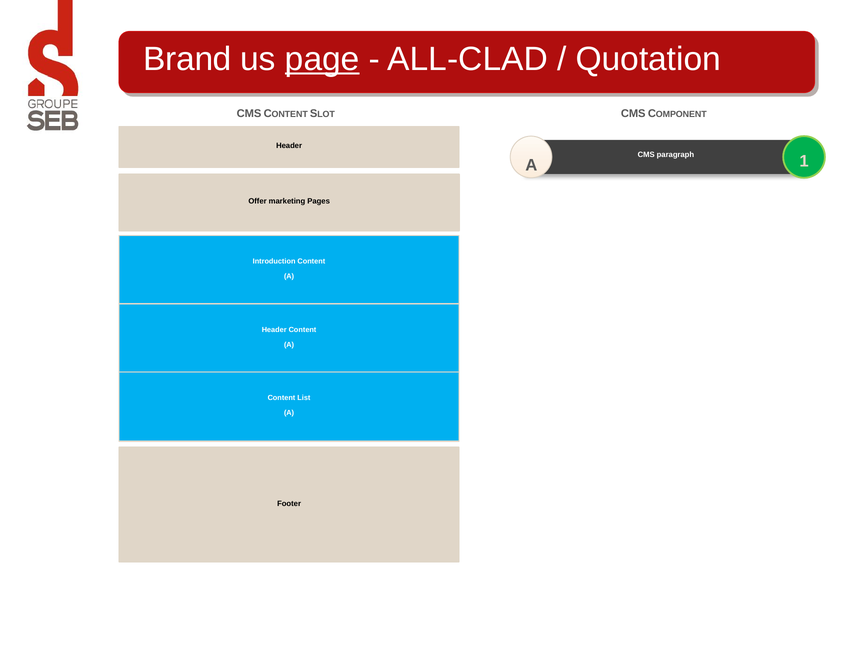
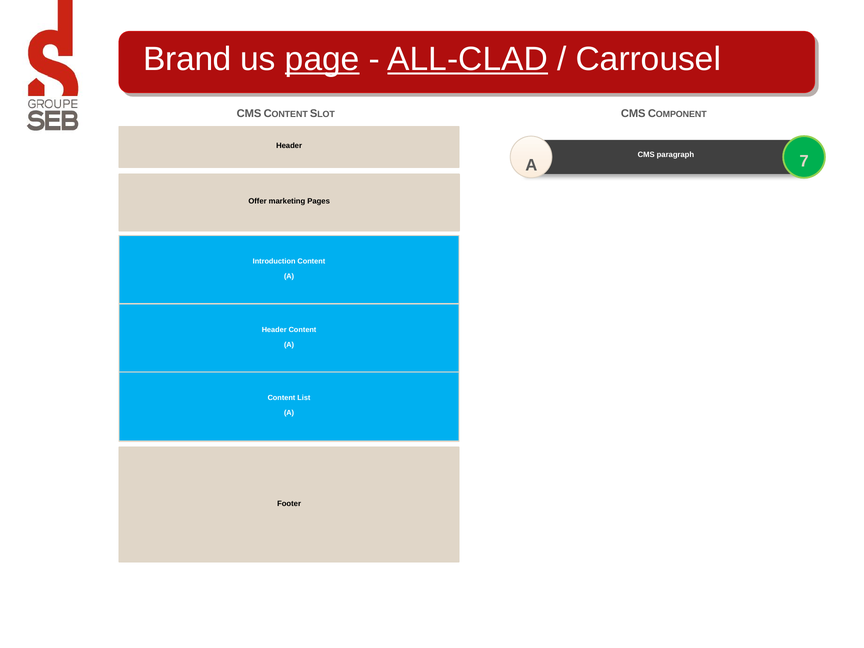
ALL-CLAD underline: none -> present
Quotation: Quotation -> Carrousel
1: 1 -> 7
